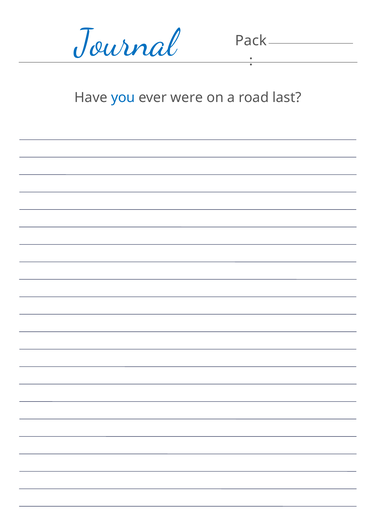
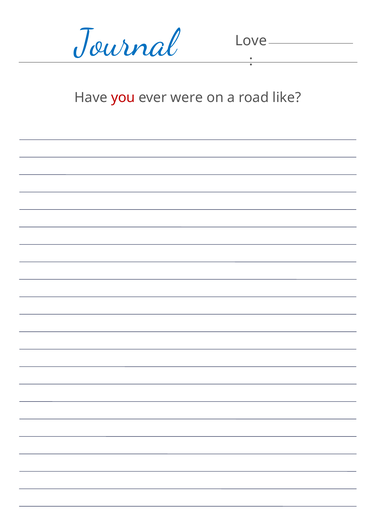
Pack: Pack -> Love
you colour: blue -> red
last: last -> like
